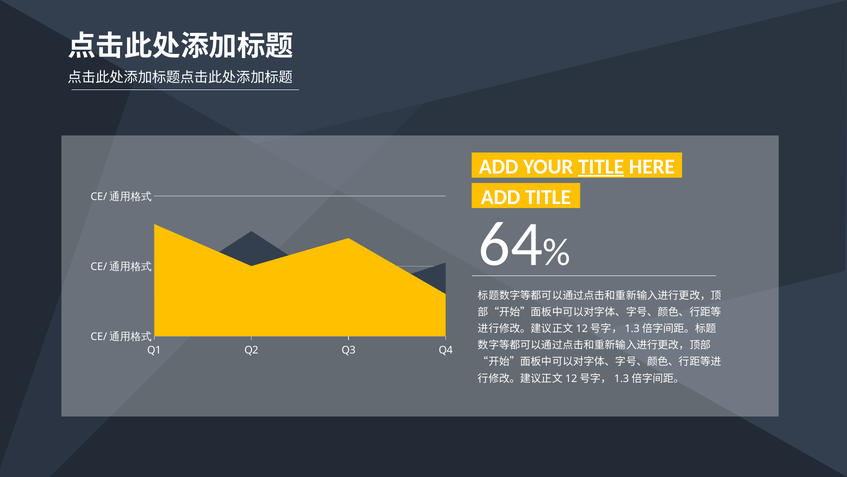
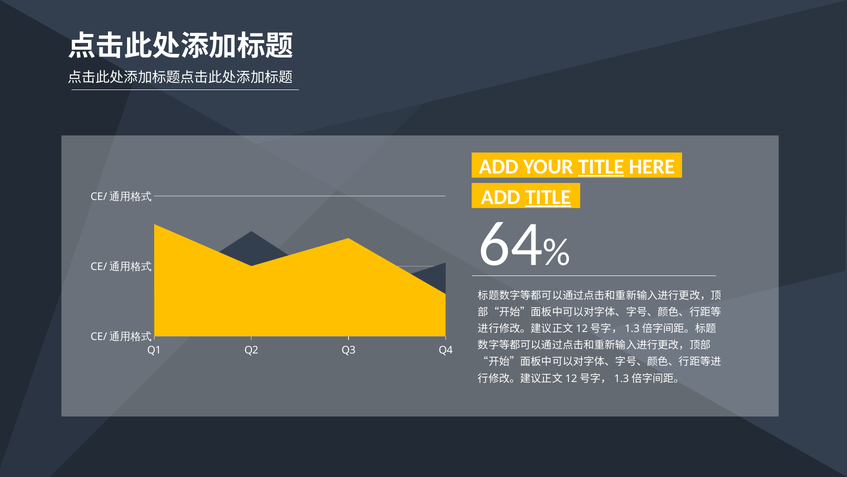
TITLE at (548, 197) underline: none -> present
